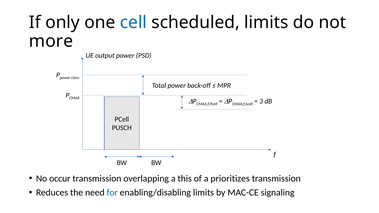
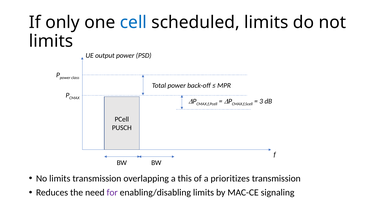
more at (51, 41): more -> limits
No occur: occur -> limits
for colour: blue -> purple
